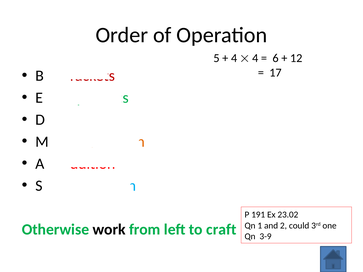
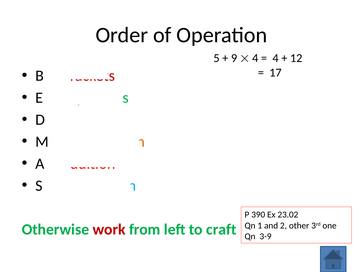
4 at (234, 58): 4 -> 9
6 at (276, 58): 6 -> 4
191: 191 -> 390
could: could -> other
work colour: black -> red
